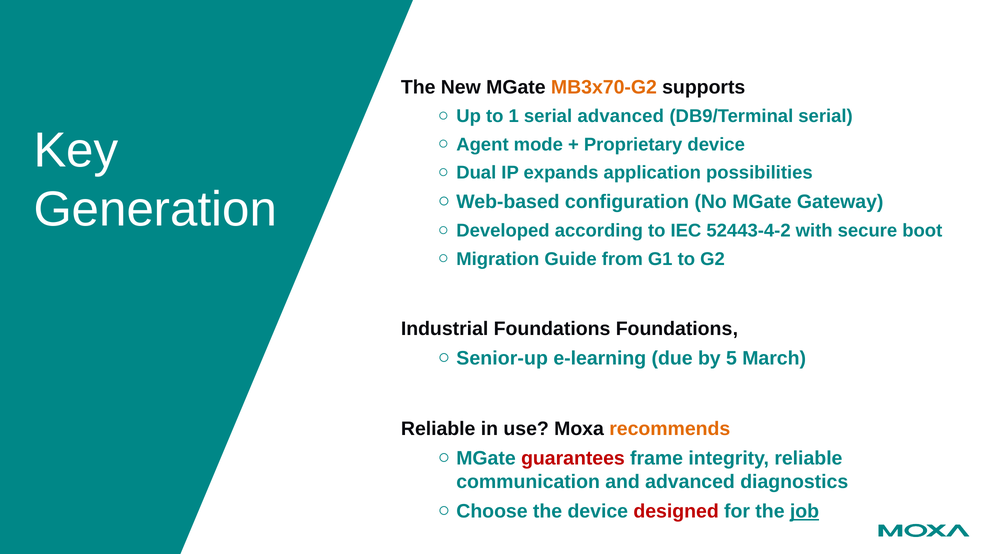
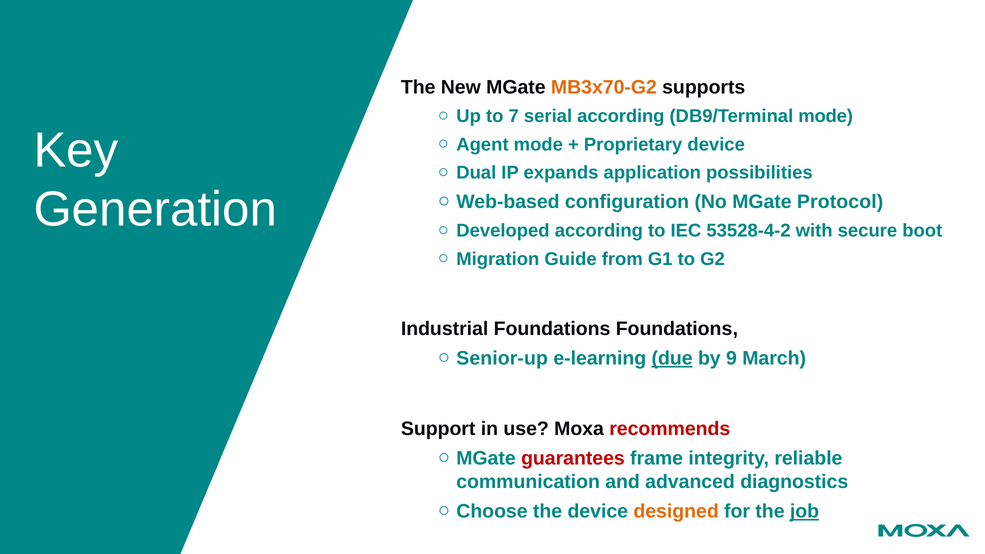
1: 1 -> 7
serial advanced: advanced -> according
DB9/Terminal serial: serial -> mode
Gateway: Gateway -> Protocol
52443-4-2: 52443-4-2 -> 53528-4-2
due underline: none -> present
5: 5 -> 9
Reliable at (438, 429): Reliable -> Support
recommends colour: orange -> red
designed colour: red -> orange
